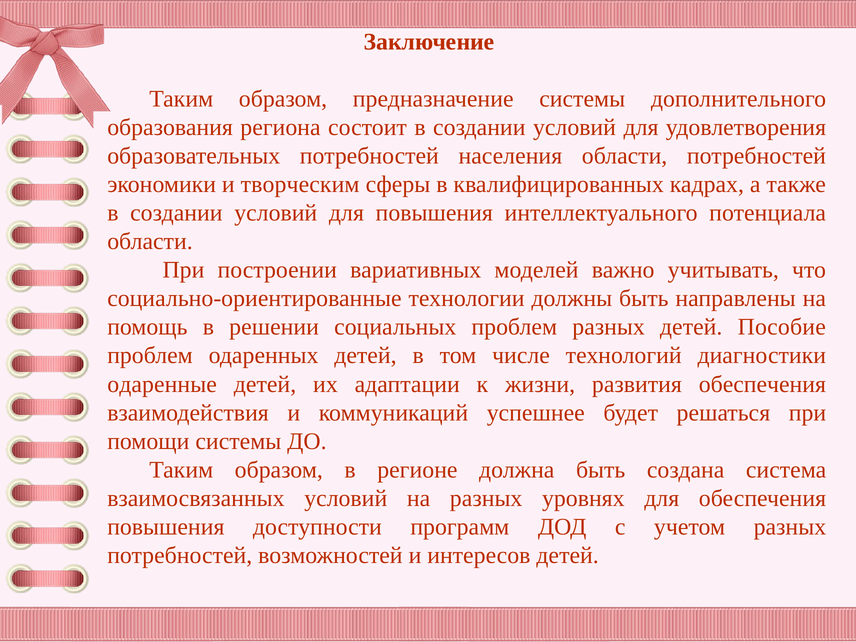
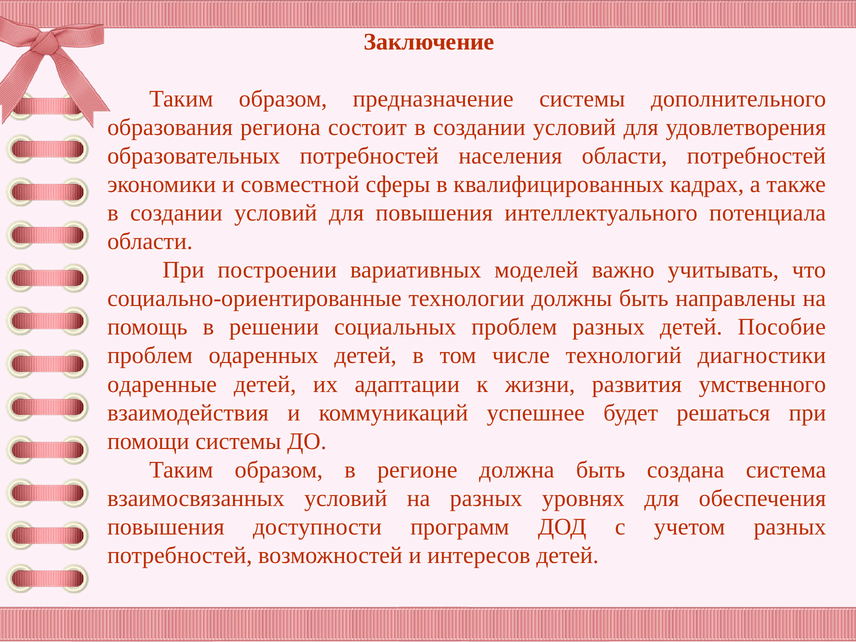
творческим: творческим -> совместной
развития обеспечения: обеспечения -> умственного
